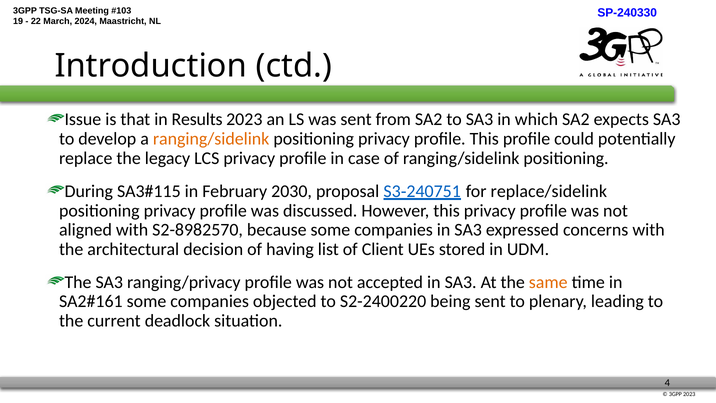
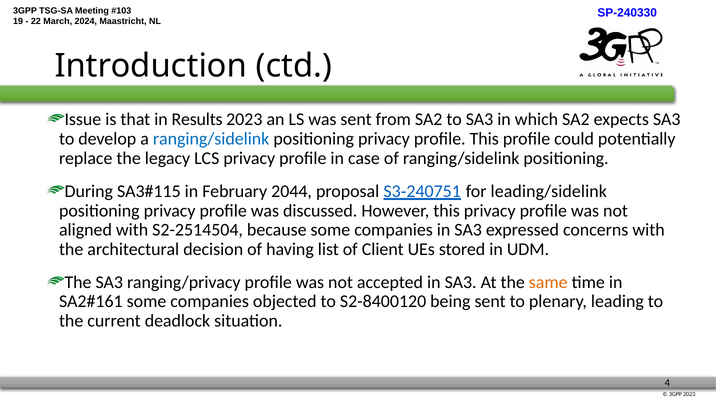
ranging/sidelink at (211, 139) colour: orange -> blue
2030: 2030 -> 2044
replace/sidelink: replace/sidelink -> leading/sidelink
S2-8982570: S2-8982570 -> S2-2514504
S2-2400220: S2-2400220 -> S2-8400120
